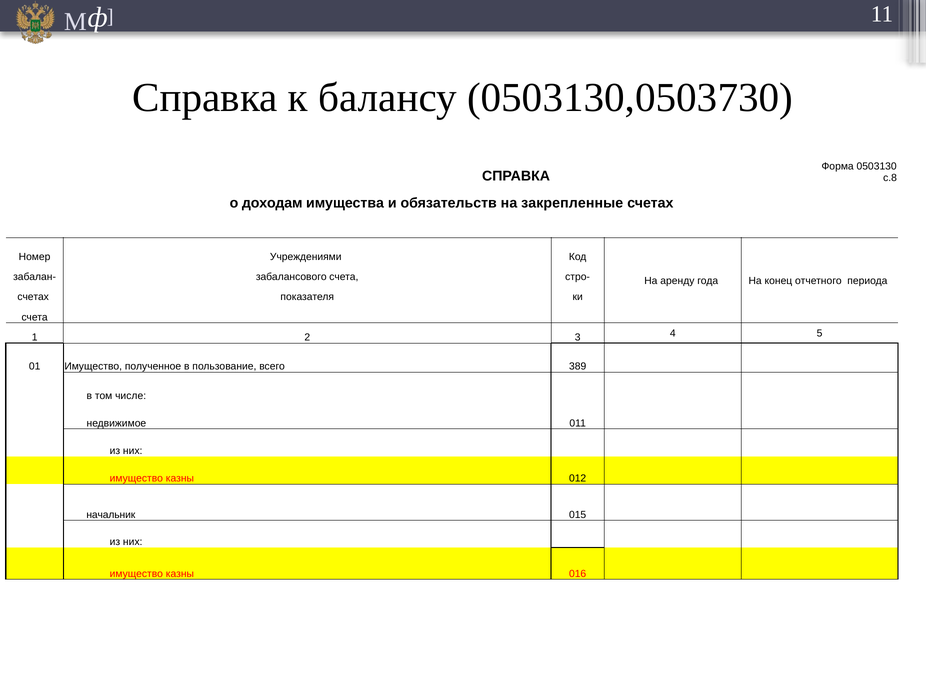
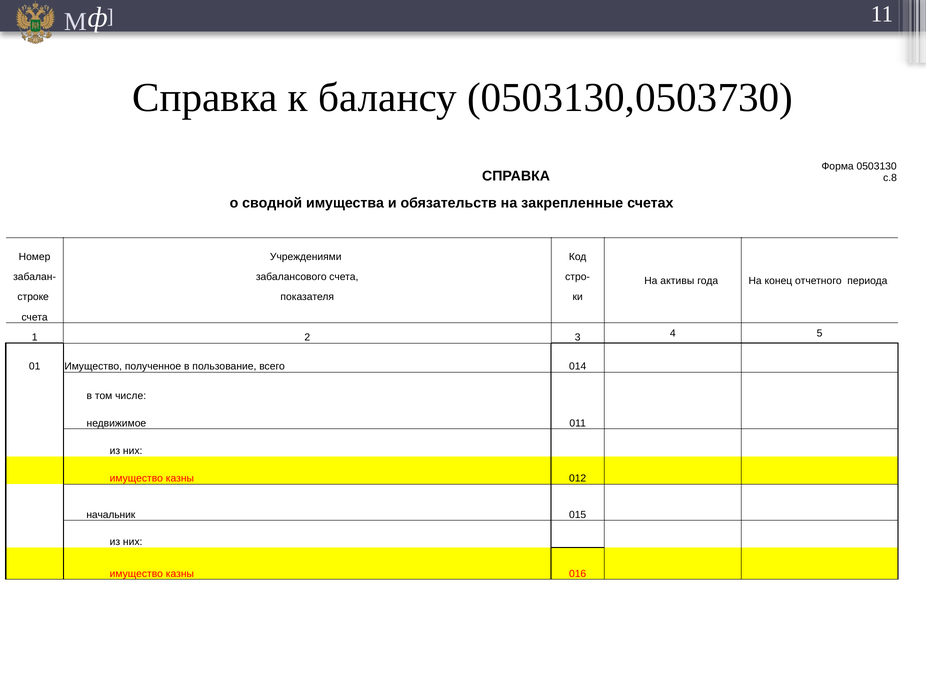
доходам: доходам -> сводной
аренду: аренду -> активы
счетах at (33, 297): счетах -> строке
389: 389 -> 014
